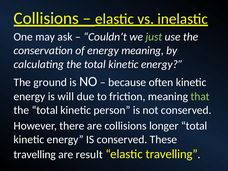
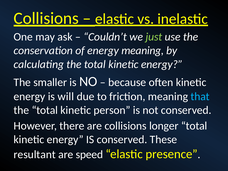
ground: ground -> smaller
that colour: light green -> light blue
travelling at (35, 154): travelling -> resultant
result: result -> speed
elastic travelling: travelling -> presence
